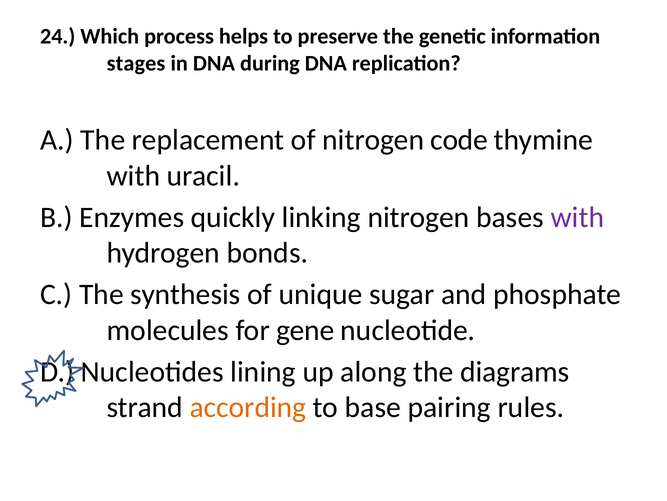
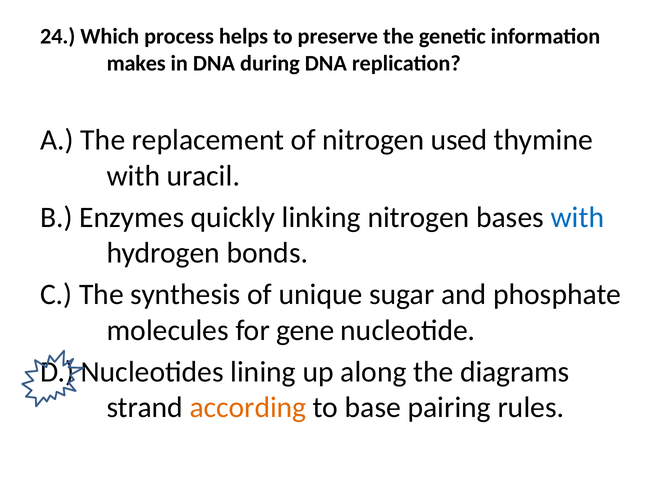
stages: stages -> makes
code: code -> used
with at (577, 217) colour: purple -> blue
